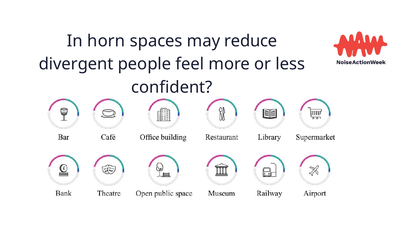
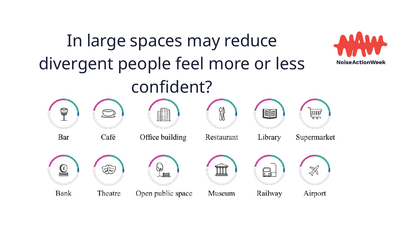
horn: horn -> large
